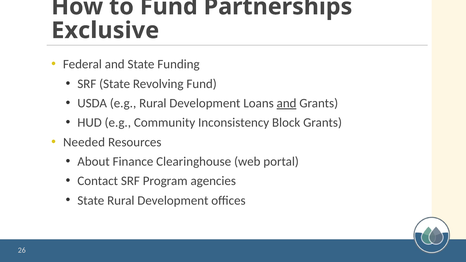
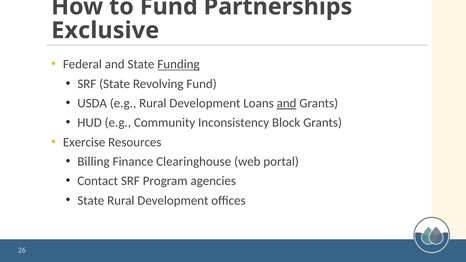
Funding underline: none -> present
Needed: Needed -> Exercise
About: About -> Billing
